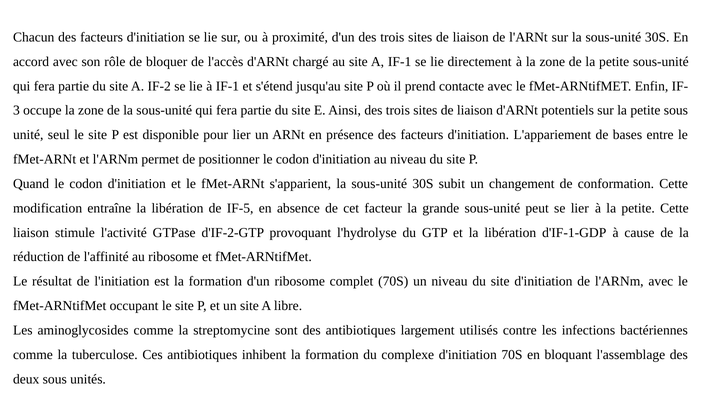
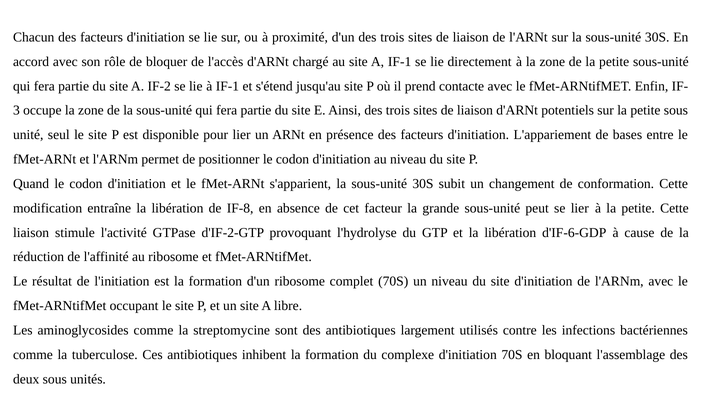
IF-5: IF-5 -> IF-8
d'IF-1-GDP: d'IF-1-GDP -> d'IF-6-GDP
